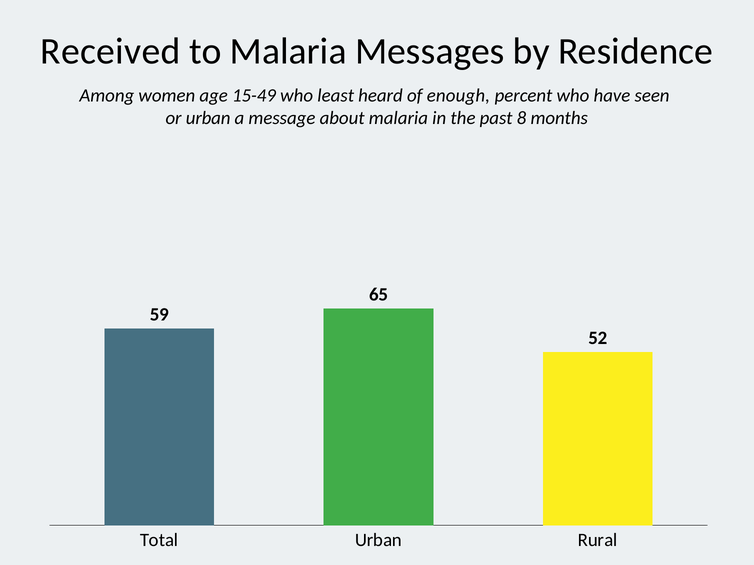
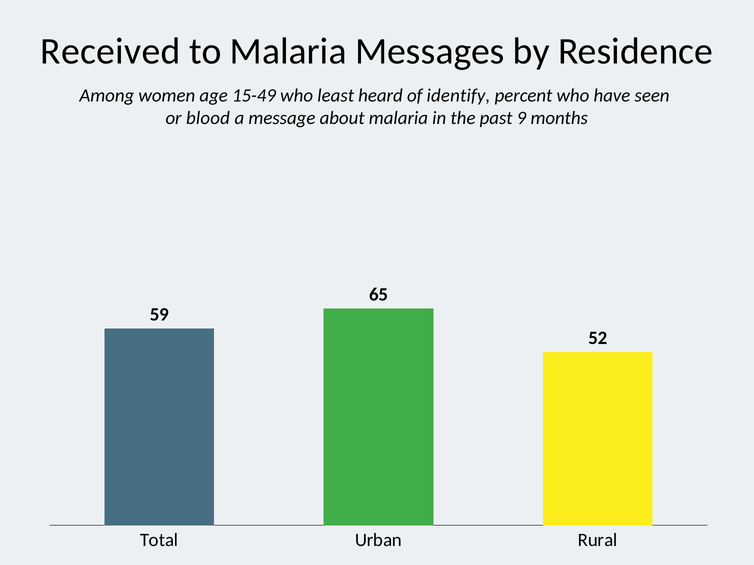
enough: enough -> identify
or urban: urban -> blood
8: 8 -> 9
